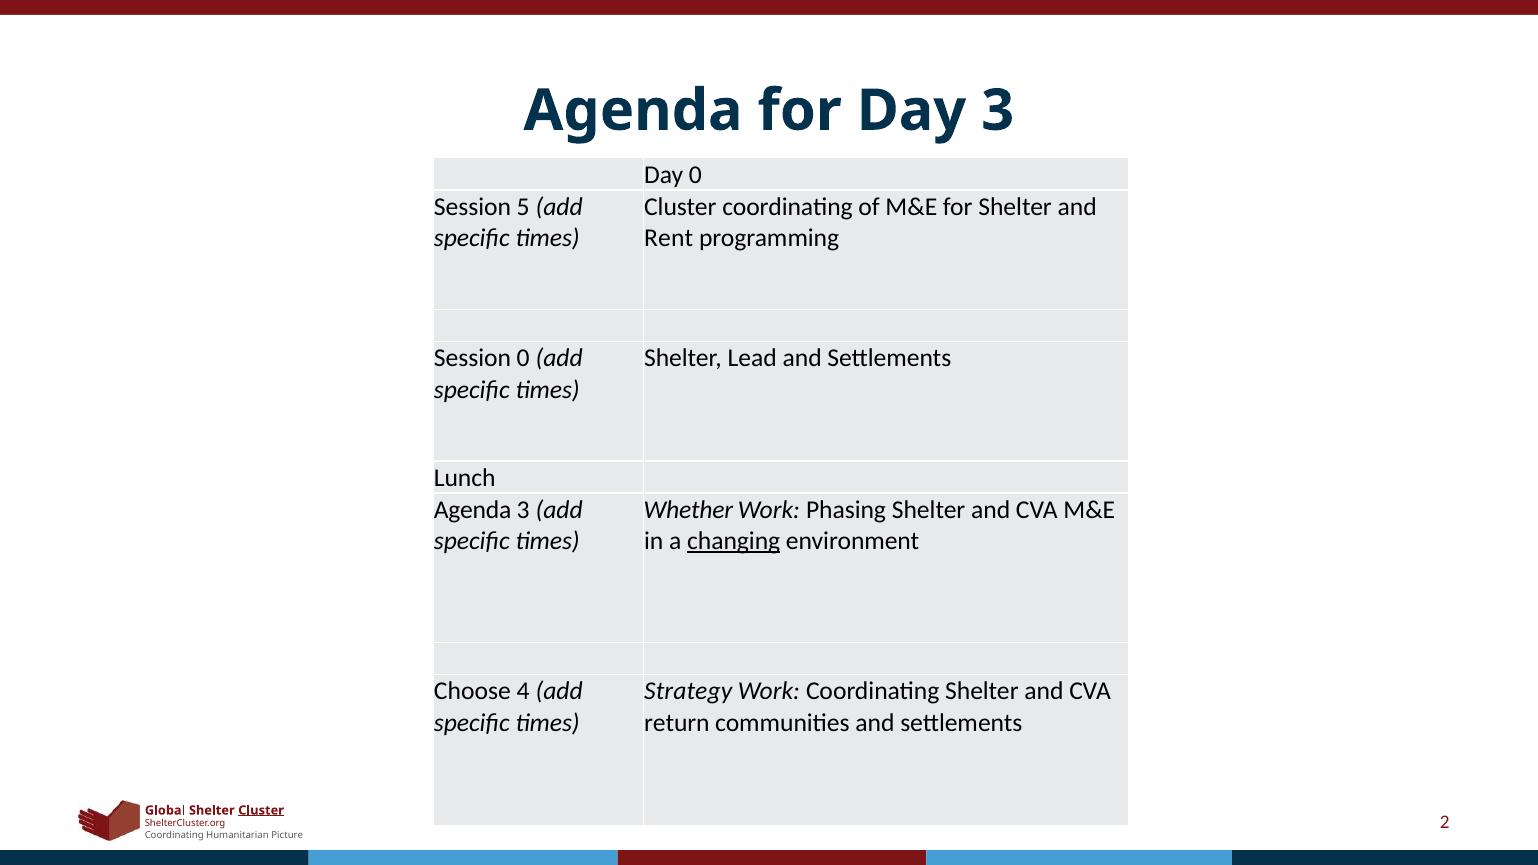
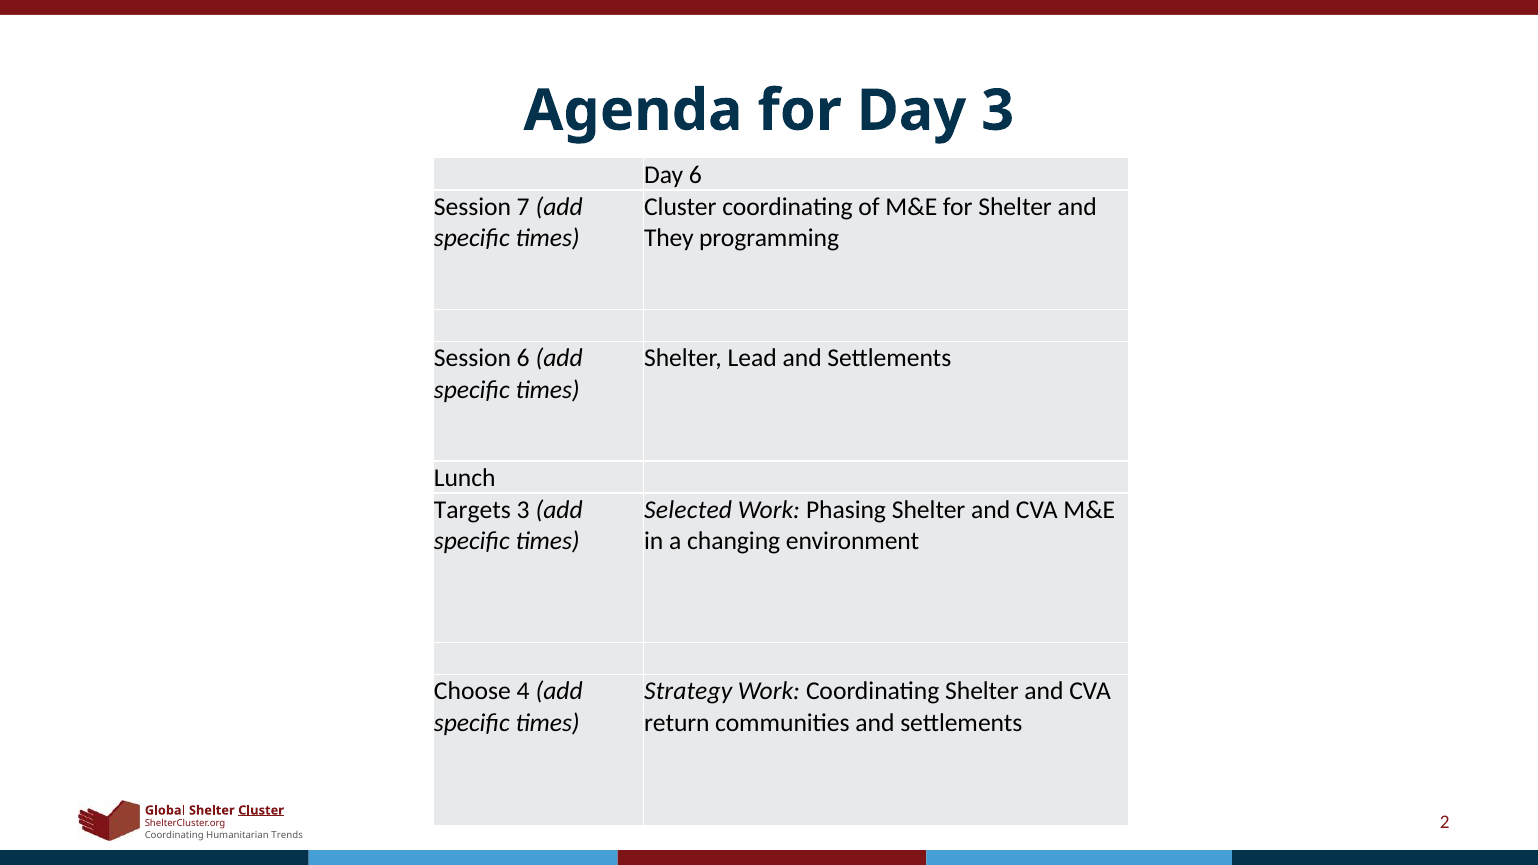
Day 0: 0 -> 6
5: 5 -> 7
Rent: Rent -> They
Session 0: 0 -> 6
Agenda at (473, 510): Agenda -> Targets
Whether: Whether -> Selected
changing underline: present -> none
Picture: Picture -> Trends
